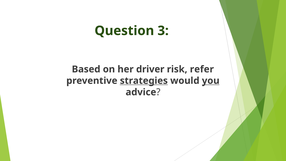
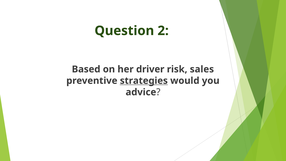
3: 3 -> 2
refer: refer -> sales
you underline: present -> none
